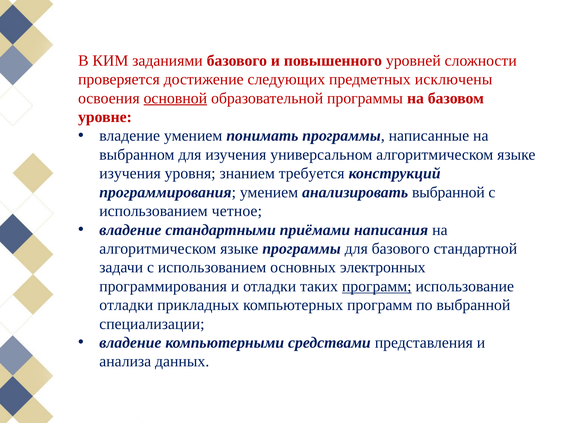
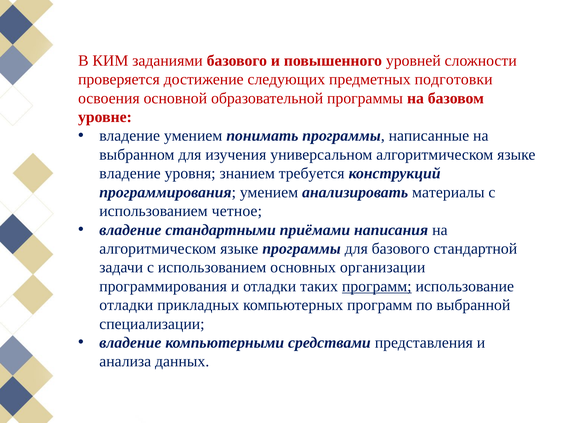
исключены: исключены -> подготовки
основной underline: present -> none
изучения at (130, 174): изучения -> владение
анализировать выбранной: выбранной -> материалы
электронных: электронных -> организации
